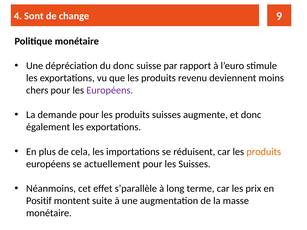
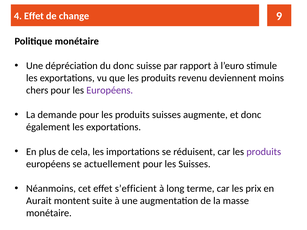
4 Sont: Sont -> Effet
produits at (264, 152) colour: orange -> purple
s’parallèle: s’parallèle -> s’efficient
Positif: Positif -> Aurait
